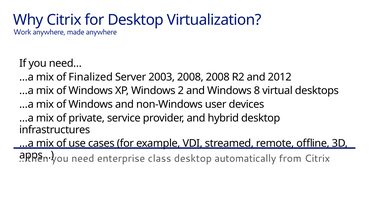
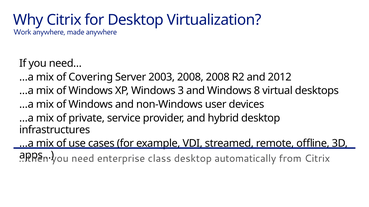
Finalized: Finalized -> Covering
2: 2 -> 3
